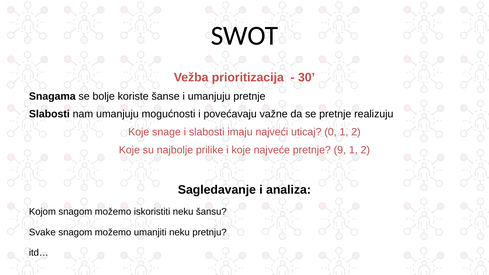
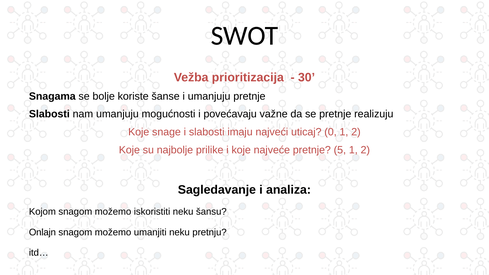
9: 9 -> 5
Svake: Svake -> Onlajn
